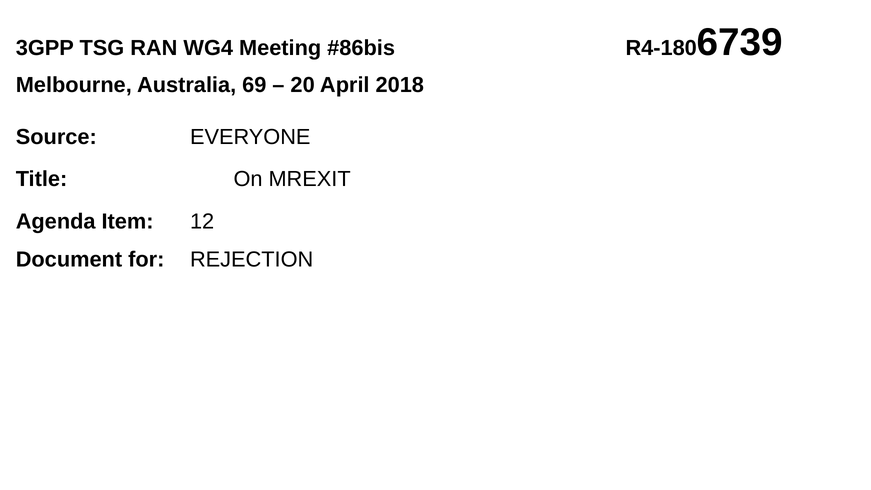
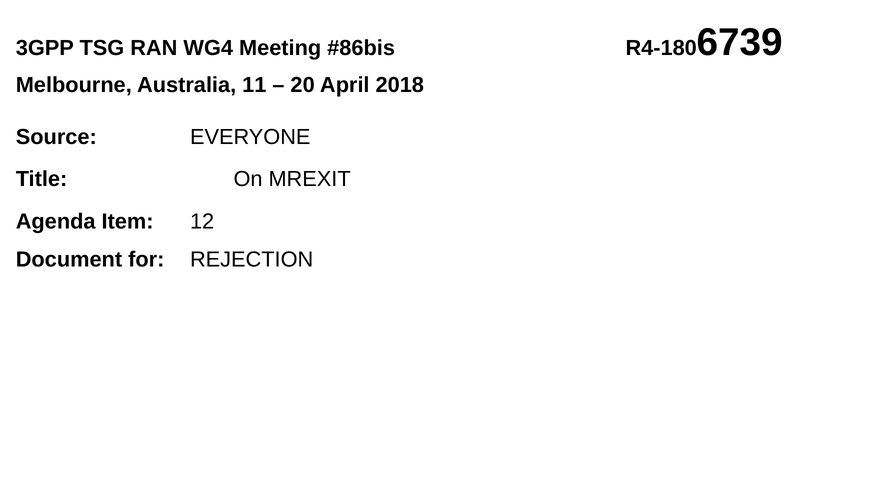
69: 69 -> 11
